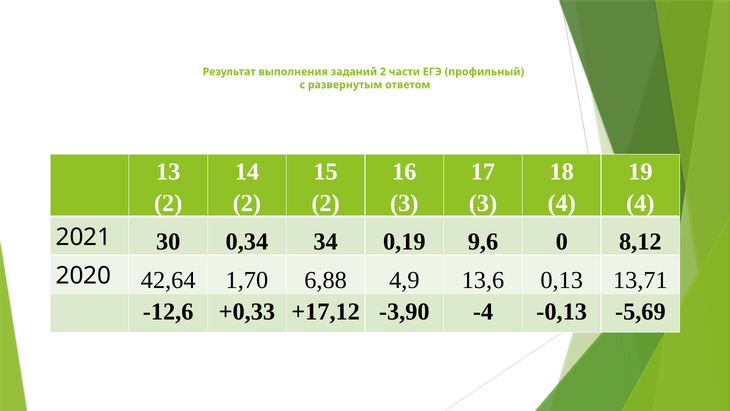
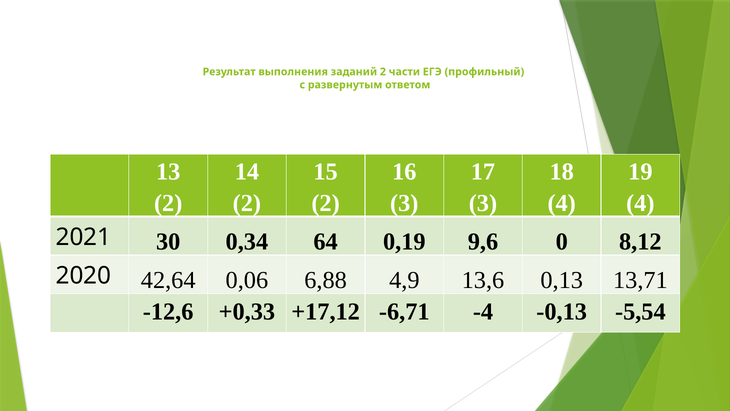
34: 34 -> 64
1,70: 1,70 -> 0,06
-3,90: -3,90 -> -6,71
-5,69: -5,69 -> -5,54
